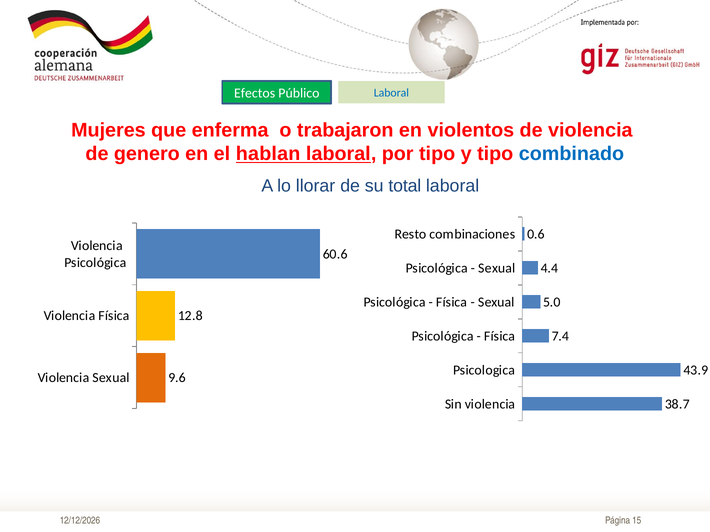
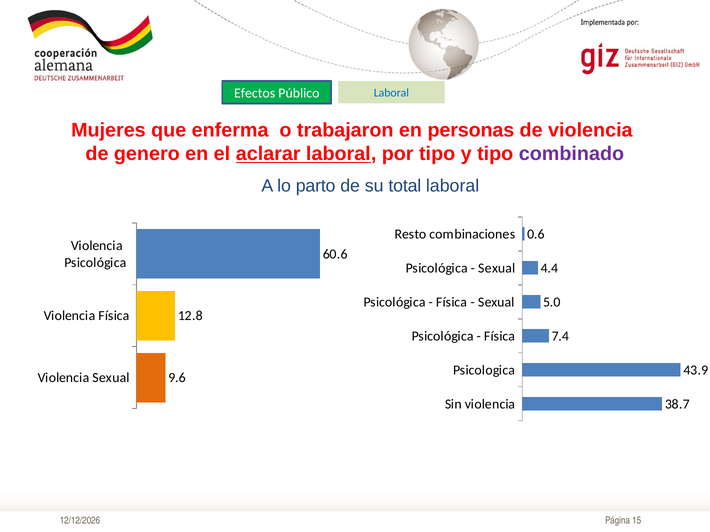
violentos: violentos -> personas
hablan: hablan -> aclarar
combinado colour: blue -> purple
llorar: llorar -> parto
